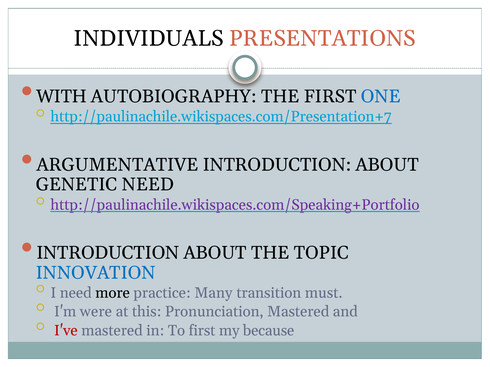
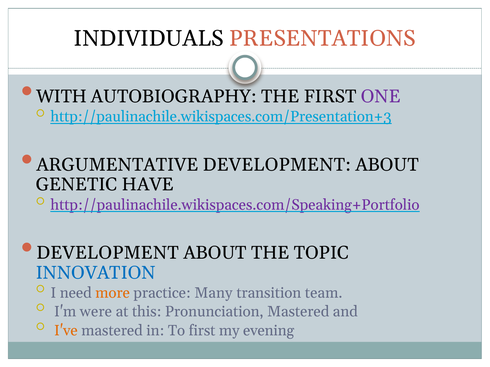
ONE colour: blue -> purple
http://paulinachile.wikispaces.com/Presentation+7: http://paulinachile.wikispaces.com/Presentation+7 -> http://paulinachile.wikispaces.com/Presentation+3
ARGUMENTATIVE INTRODUCTION: INTRODUCTION -> DEVELOPMENT
GENETIC NEED: NEED -> HAVE
INTRODUCTION at (108, 253): INTRODUCTION -> DEVELOPMENT
more colour: black -> orange
must: must -> team
I've colour: red -> orange
because: because -> evening
